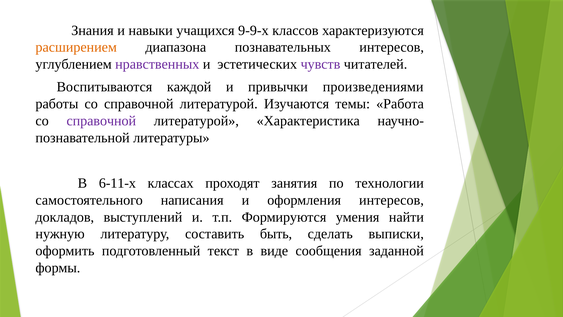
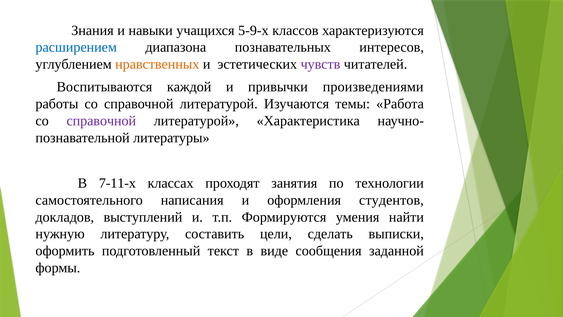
9-9-х: 9-9-х -> 5-9-х
расширением colour: orange -> blue
нравственных colour: purple -> orange
6-11-х: 6-11-х -> 7-11-х
оформления интересов: интересов -> студентов
быть: быть -> цели
